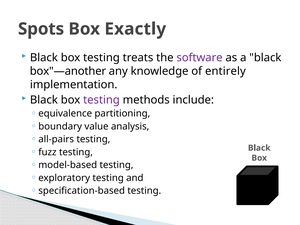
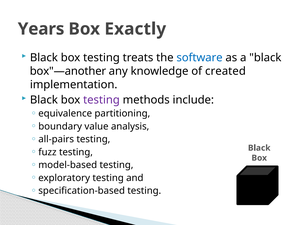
Spots: Spots -> Years
software colour: purple -> blue
entirely: entirely -> created
